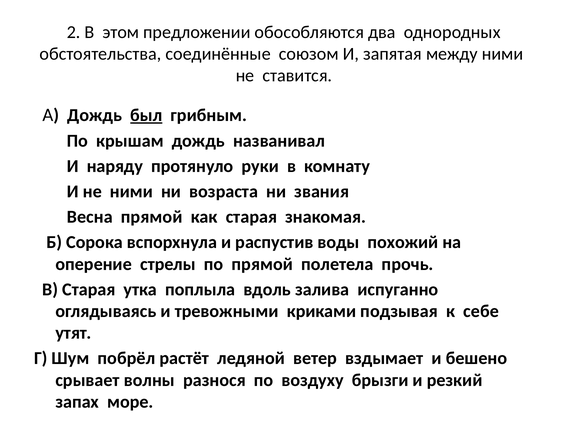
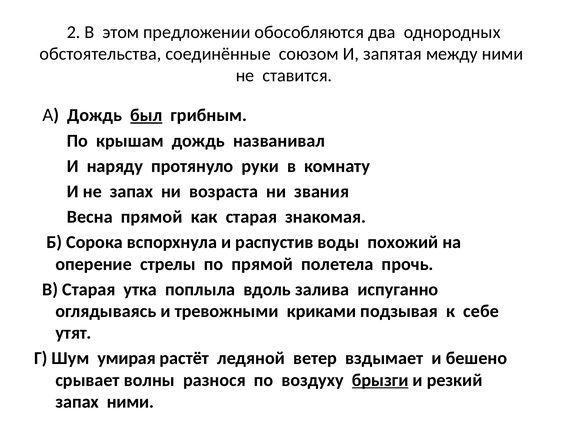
не ними: ними -> запах
побрёл: побрёл -> умирая
брызги underline: none -> present
запах море: море -> ними
